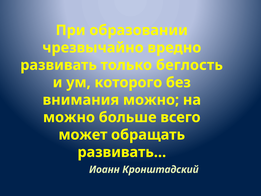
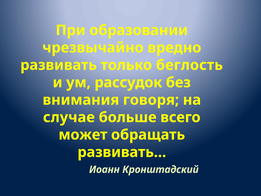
которого: которого -> рассудок
внимания можно: можно -> говоря
можно at (69, 117): можно -> случае
